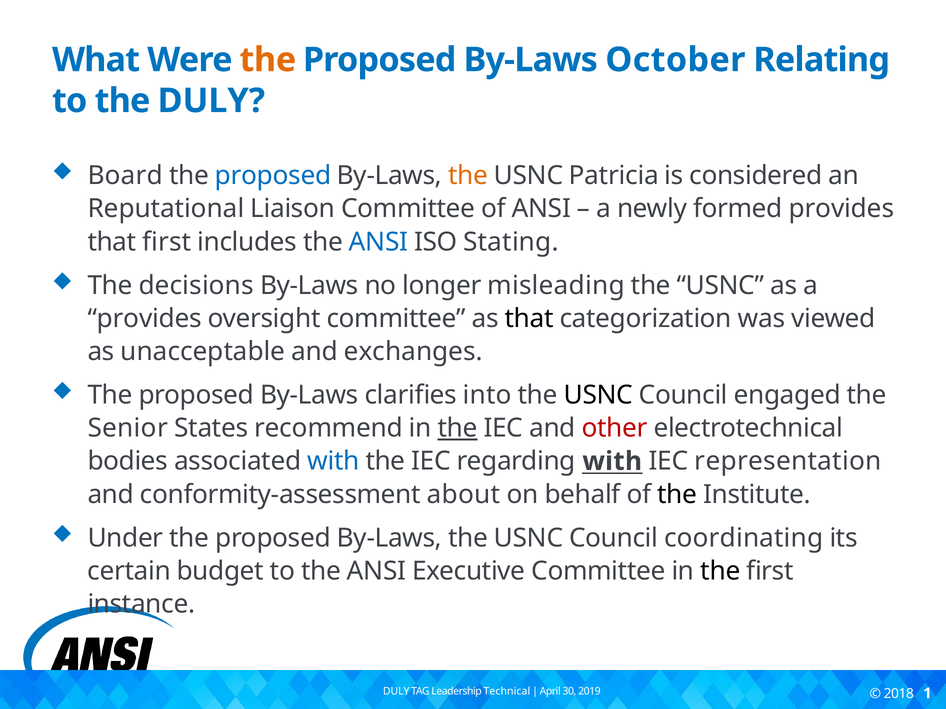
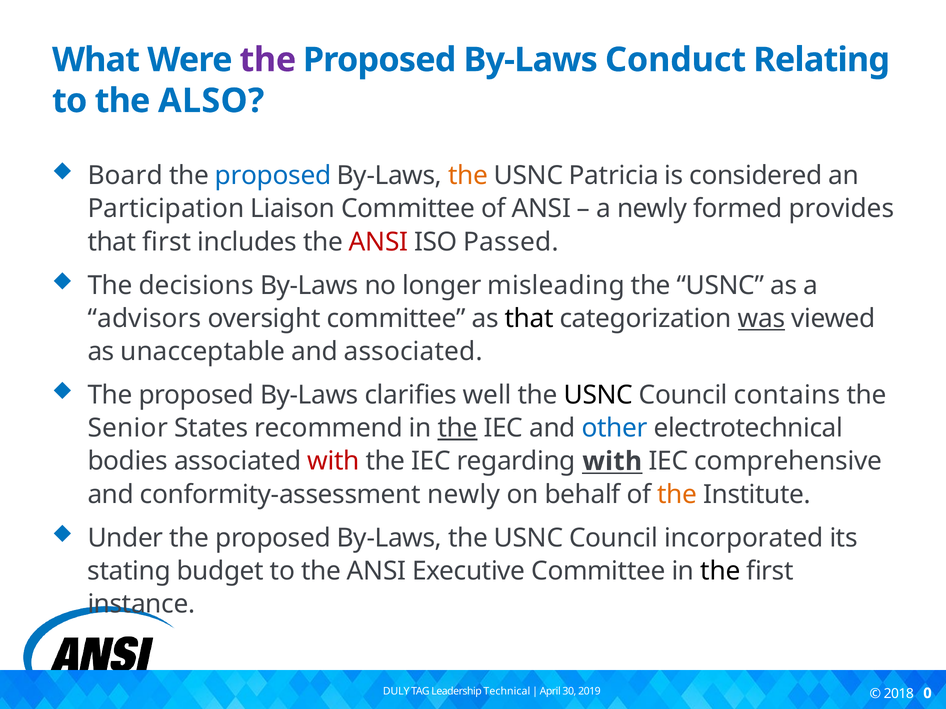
the at (268, 60) colour: orange -> purple
October: October -> Conduct
the DULY: DULY -> ALSO
Reputational: Reputational -> Participation
ANSI at (379, 242) colour: blue -> red
Stating: Stating -> Passed
provides at (145, 319): provides -> advisors
was underline: none -> present
and exchanges: exchanges -> associated
into: into -> well
engaged: engaged -> contains
other colour: red -> blue
with at (334, 462) colour: blue -> red
representation: representation -> comprehensive
conformity-assessment about: about -> newly
the at (677, 495) colour: black -> orange
coordinating: coordinating -> incorporated
certain: certain -> stating
1: 1 -> 0
